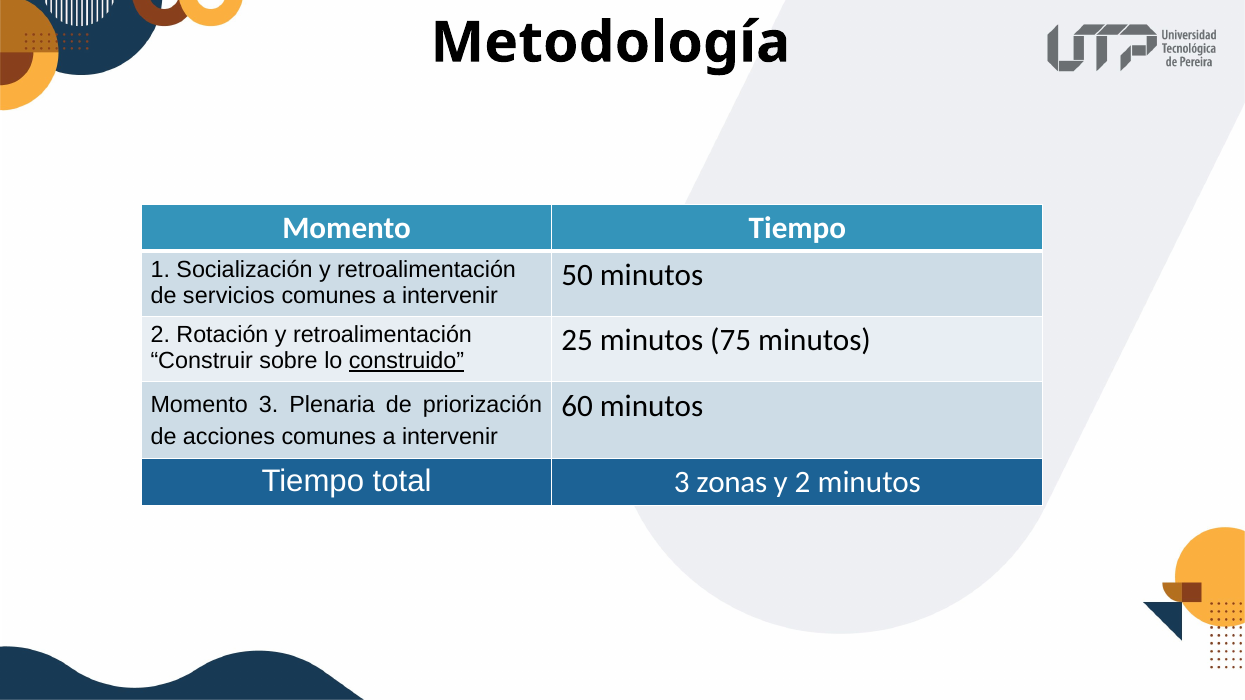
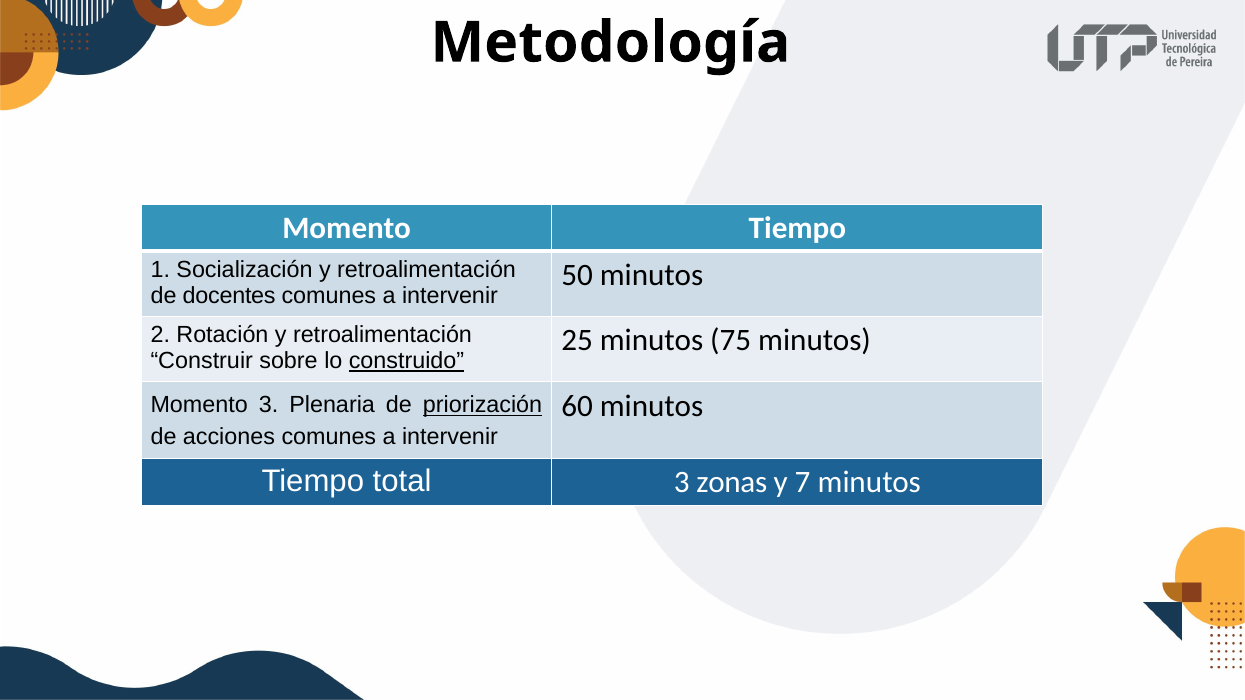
servicios: servicios -> docentes
priorización underline: none -> present
y 2: 2 -> 7
